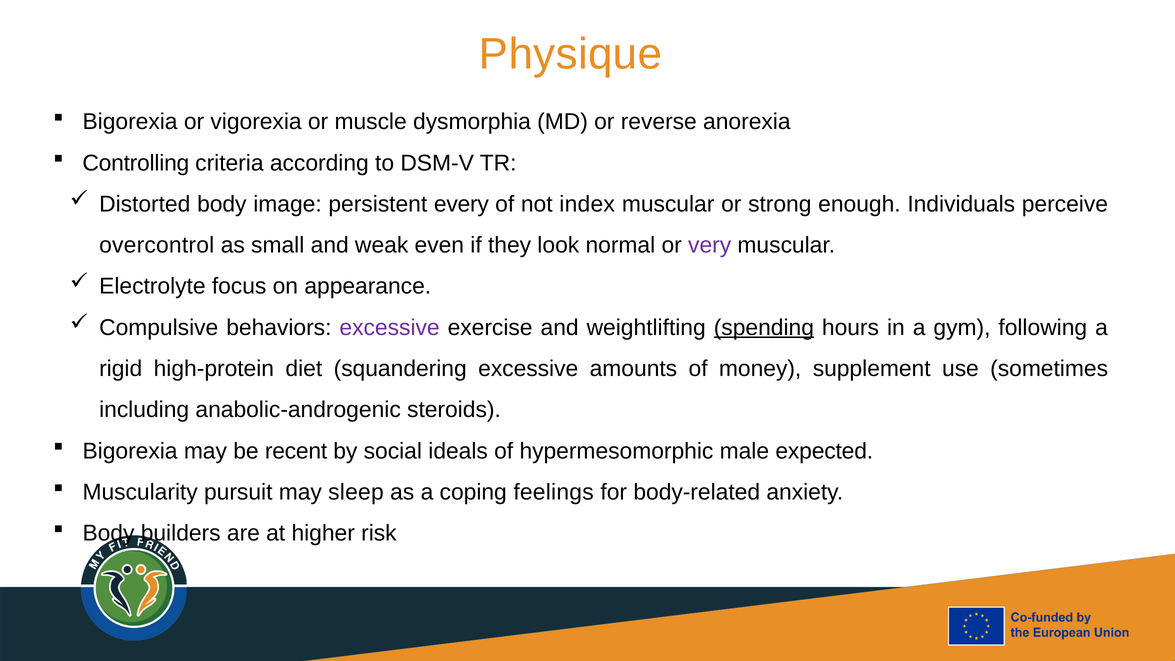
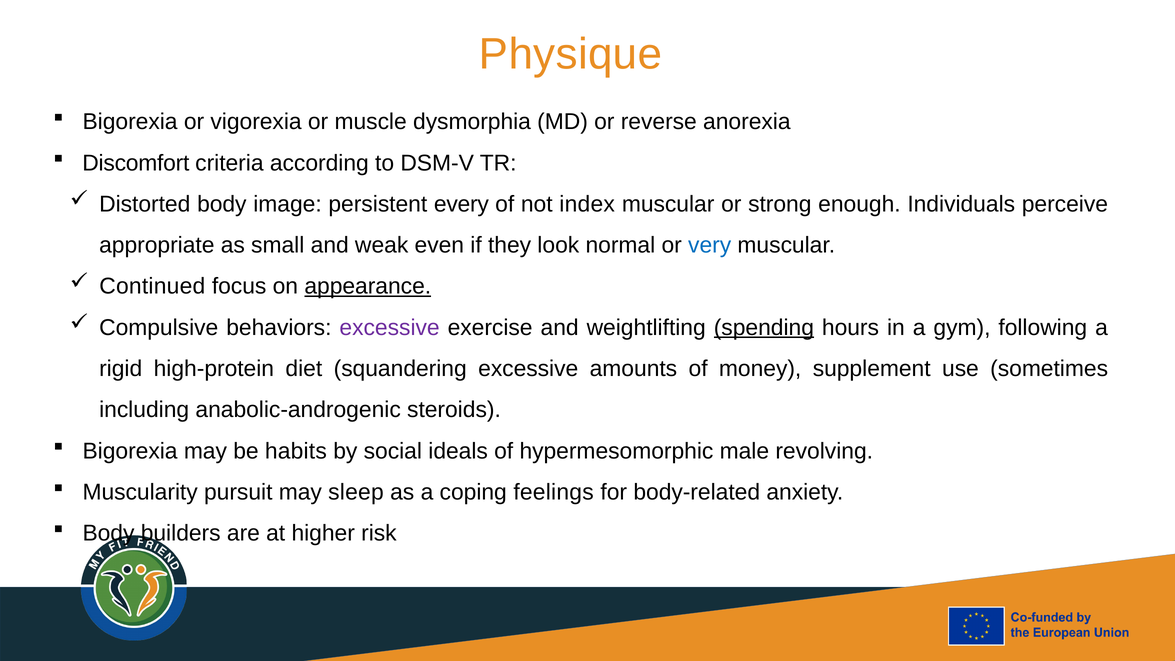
Controlling: Controlling -> Discomfort
overcontrol: overcontrol -> appropriate
very colour: purple -> blue
Electrolyte: Electrolyte -> Continued
appearance underline: none -> present
recent: recent -> habits
expected: expected -> revolving
